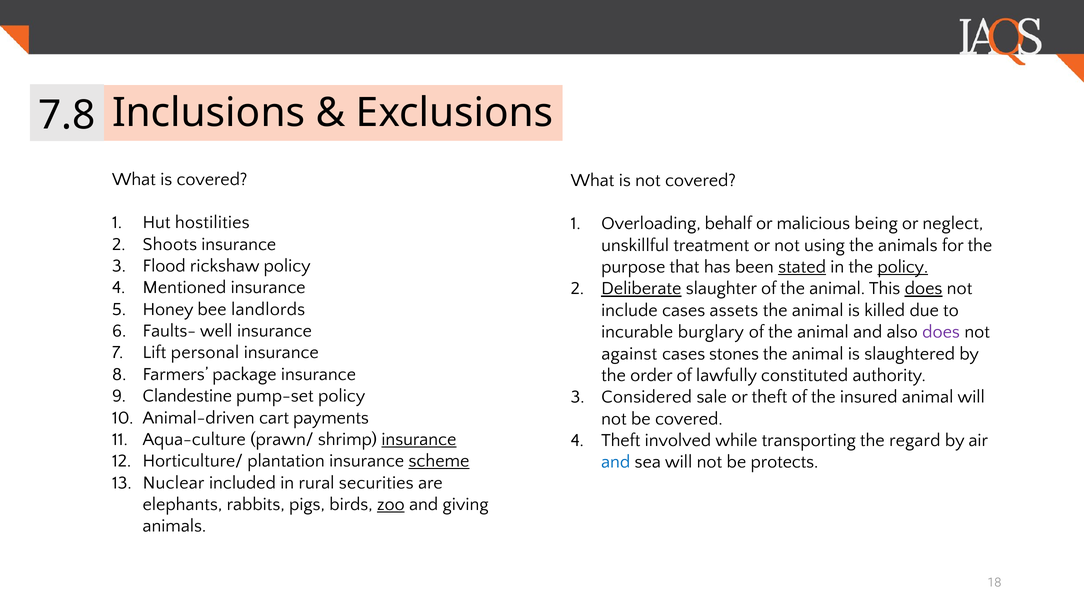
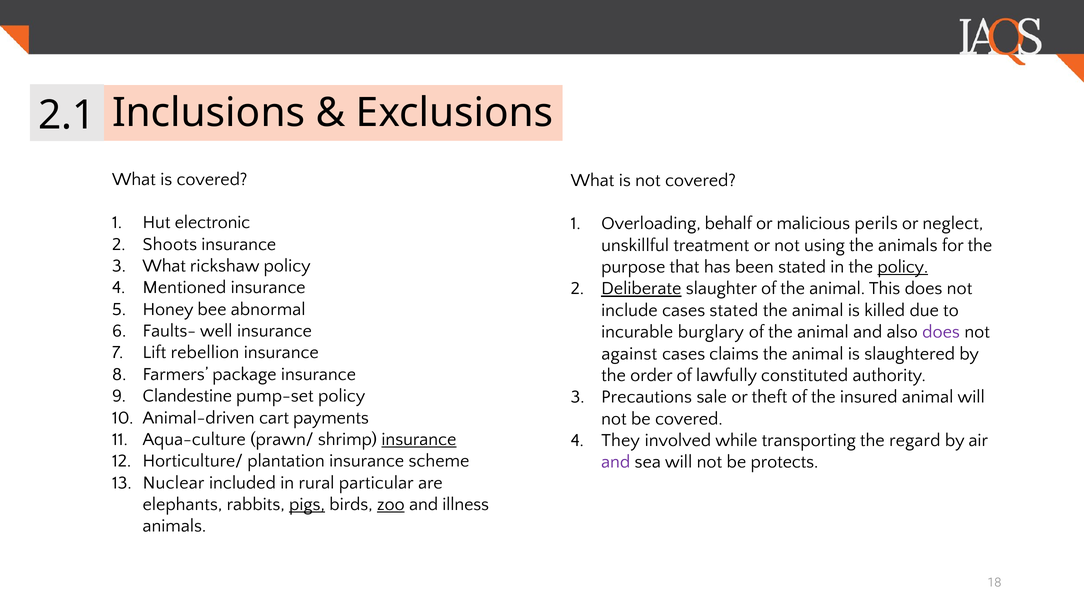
7.8: 7.8 -> 2.1
hostilities: hostilities -> electronic
being: being -> perils
Flood at (164, 266): Flood -> What
stated at (802, 267) underline: present -> none
does at (924, 288) underline: present -> none
landlords: landlords -> abnormal
cases assets: assets -> stated
personal: personal -> rebellion
stones: stones -> claims
Considered: Considered -> Precautions
Theft at (621, 440): Theft -> They
scheme underline: present -> none
and at (616, 462) colour: blue -> purple
securities: securities -> particular
pigs underline: none -> present
giving: giving -> illness
